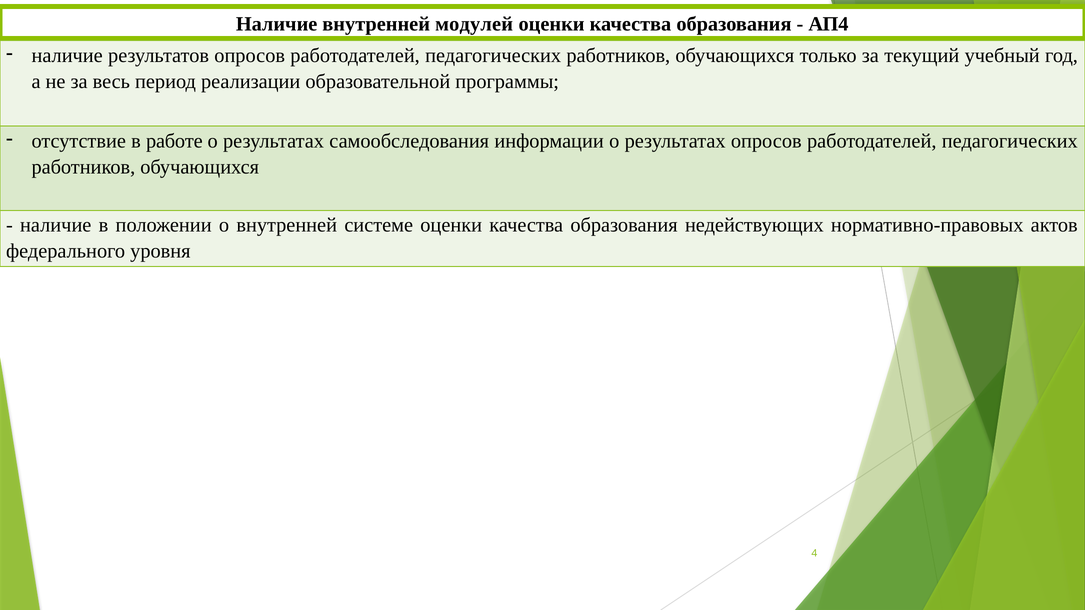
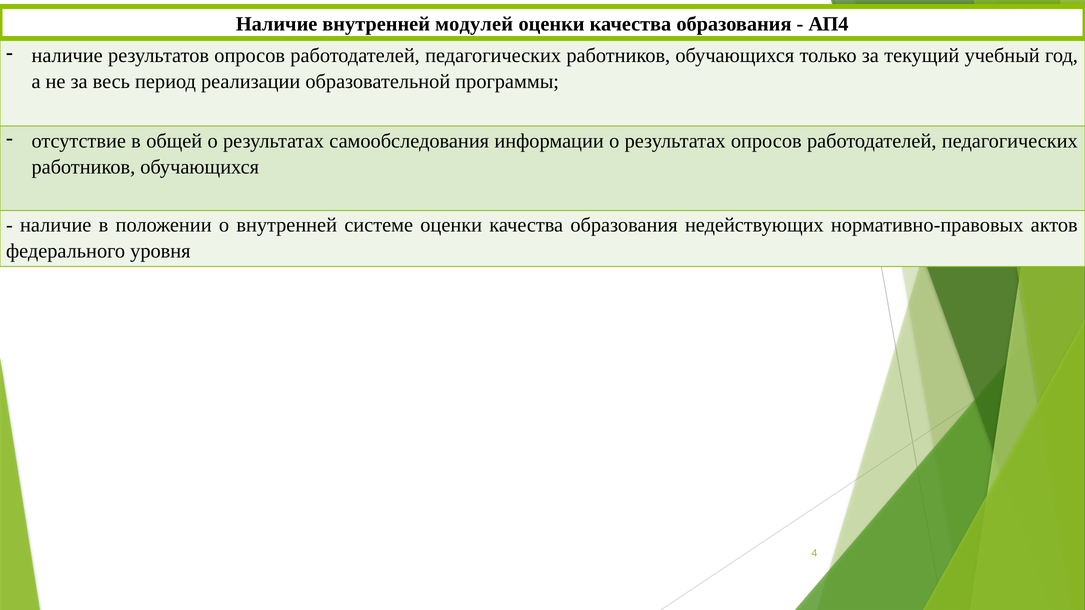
работе: работе -> общей
